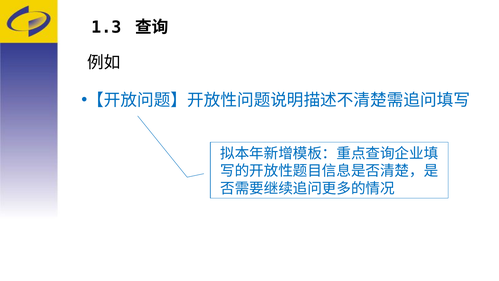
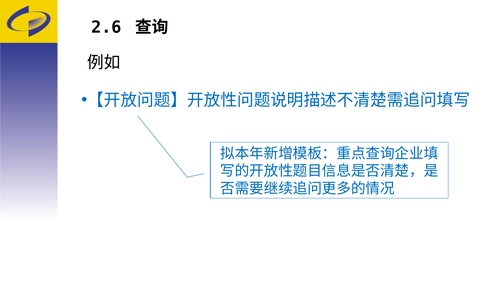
1.3: 1.3 -> 2.6
